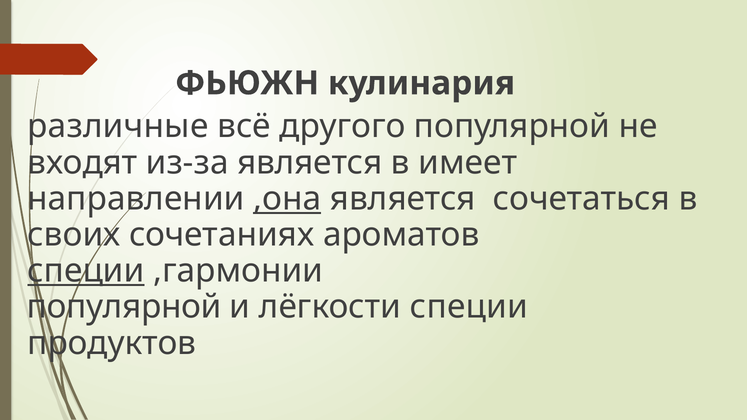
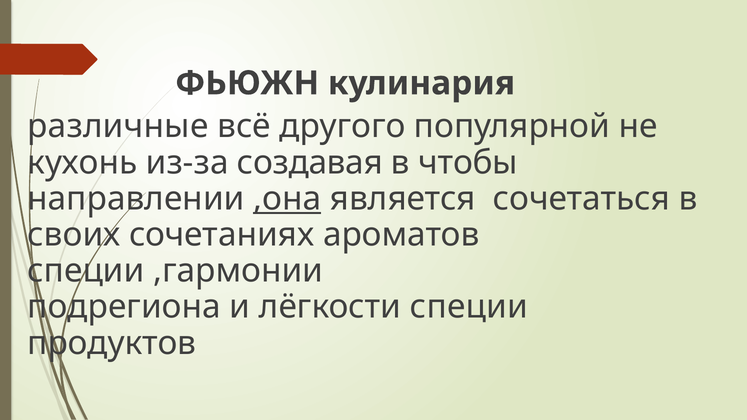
входят: входят -> кухонь
из-за является: является -> создавая
имеет: имеет -> чтобы
специи at (86, 271) underline: present -> none
популярной at (124, 307): популярной -> подрегиона
